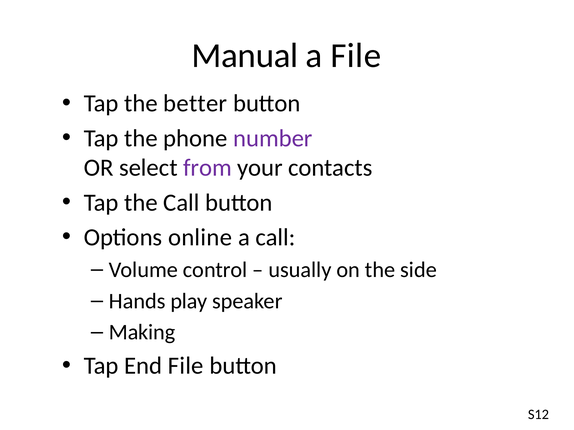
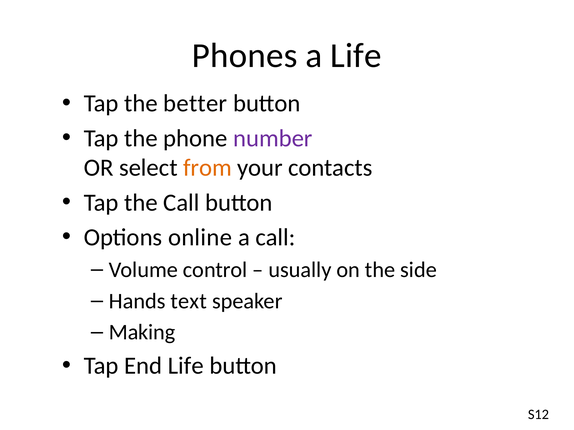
Manual: Manual -> Phones
a File: File -> Life
from colour: purple -> orange
play: play -> text
End File: File -> Life
